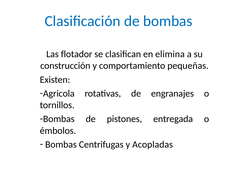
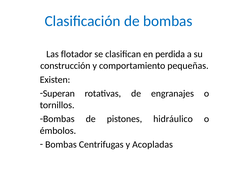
elimina: elimina -> perdida
Agricola: Agricola -> Superan
entregada: entregada -> hidráulico
